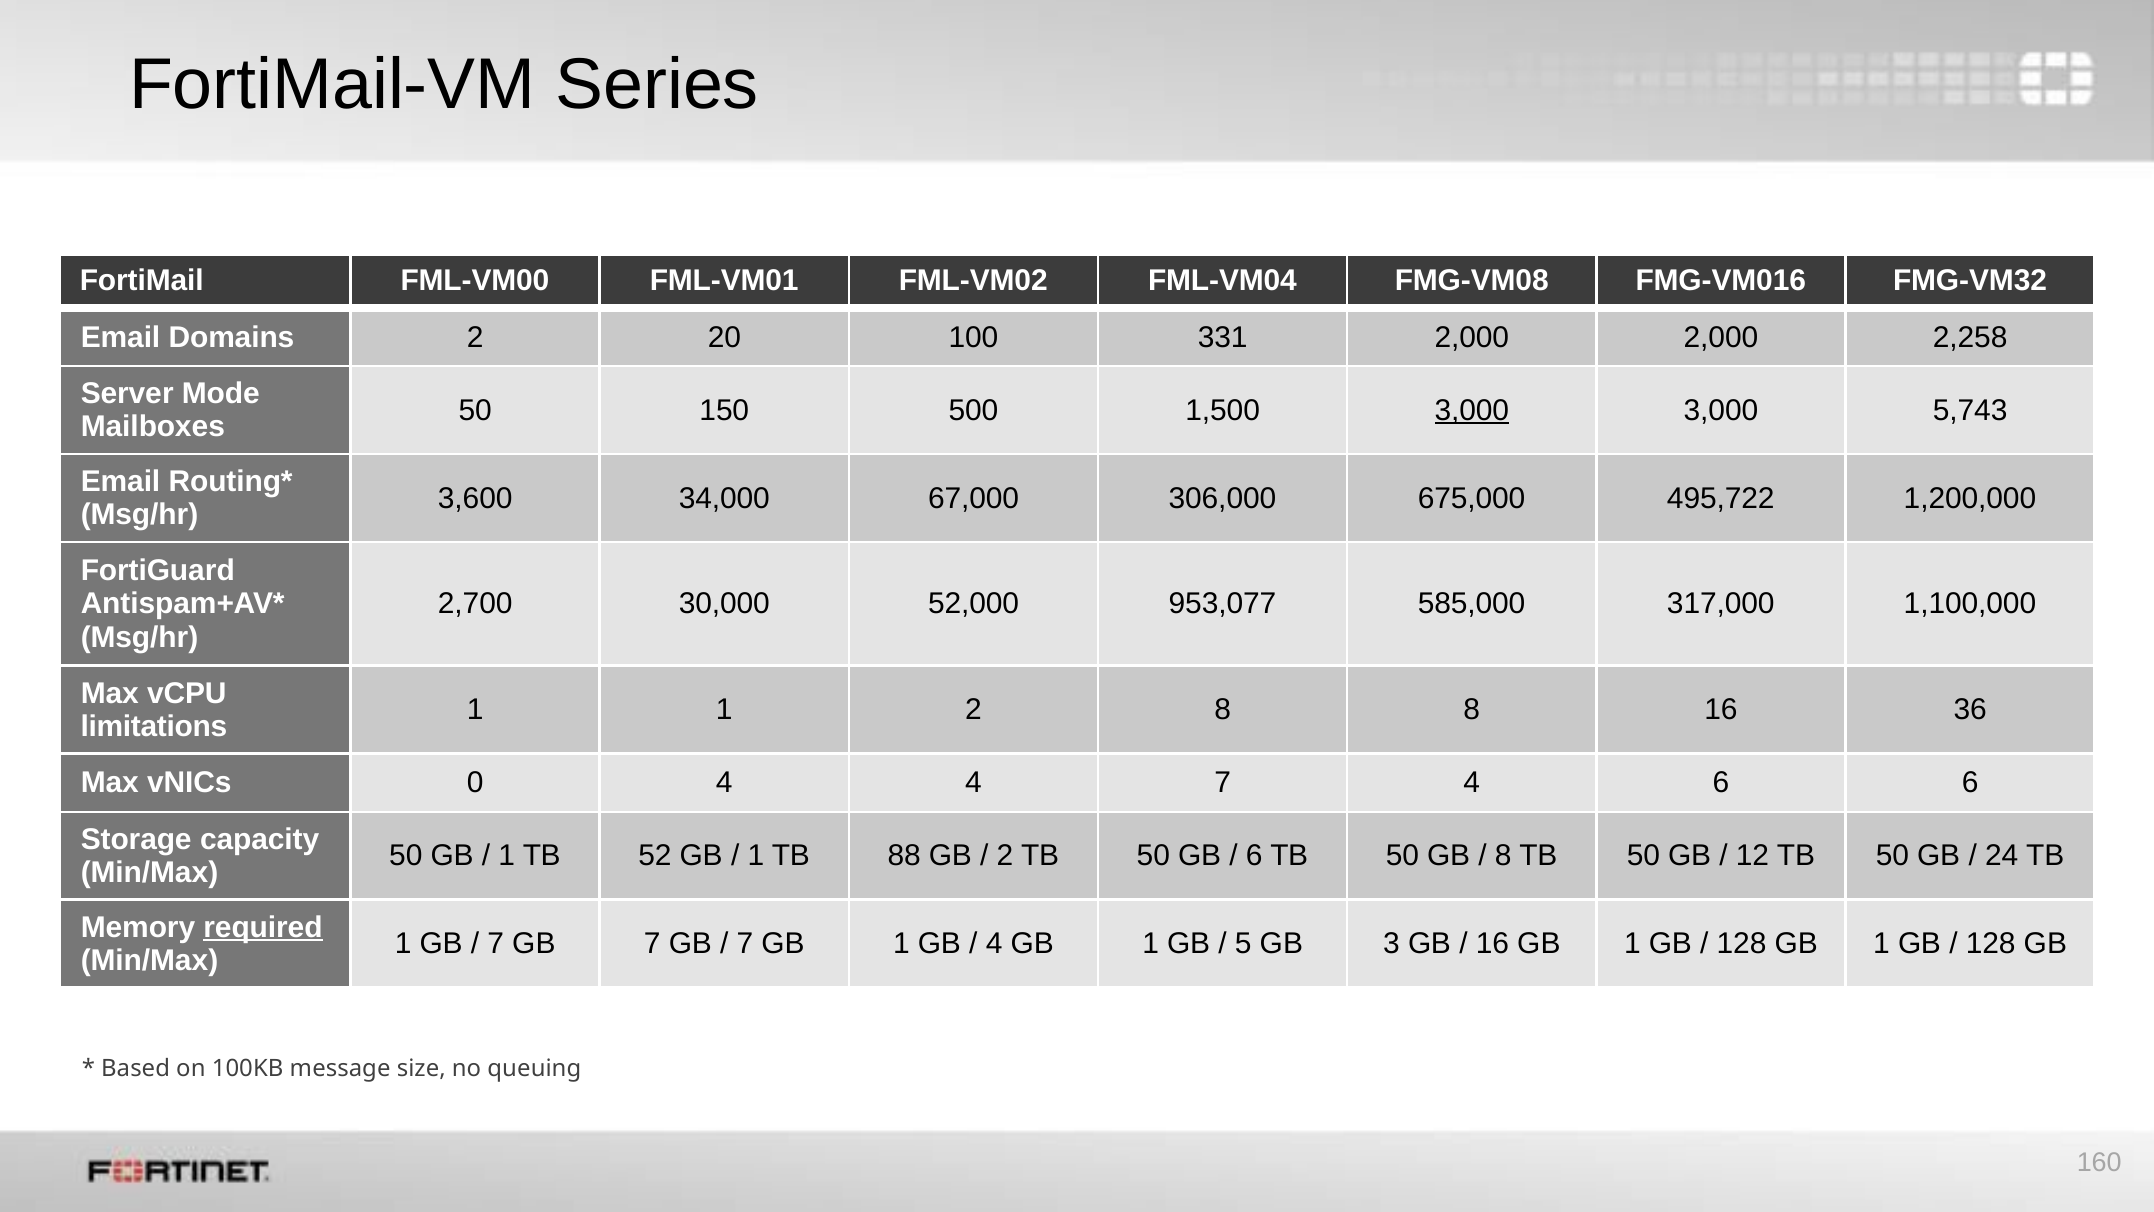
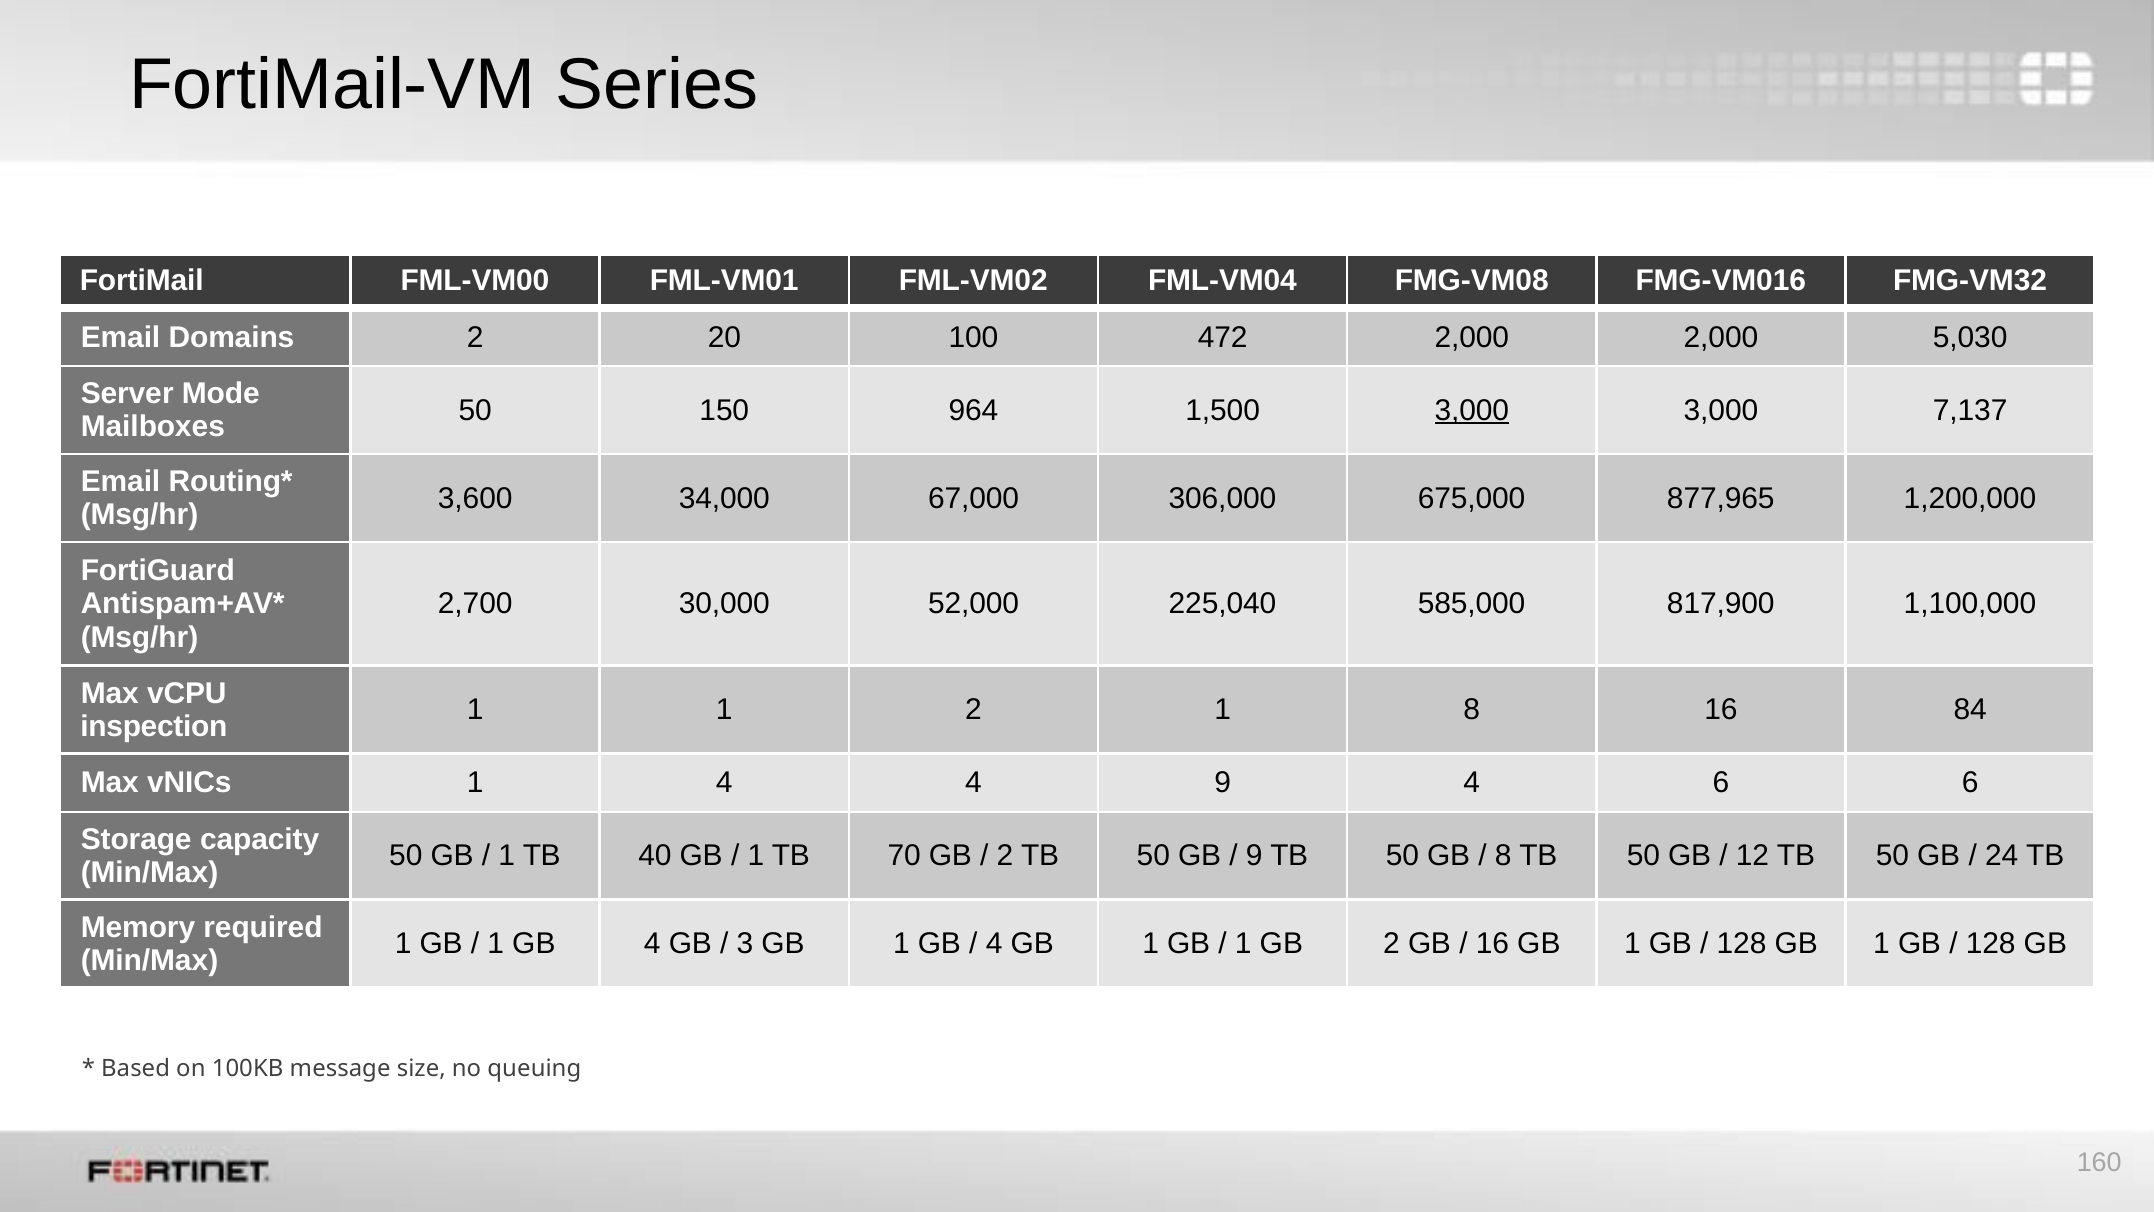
331: 331 -> 472
2,258: 2,258 -> 5,030
500: 500 -> 964
5,743: 5,743 -> 7,137
495,722: 495,722 -> 877,965
953,077: 953,077 -> 225,040
317,000: 317,000 -> 817,900
2 8: 8 -> 1
36: 36 -> 84
limitations: limitations -> inspection
vNICs 0: 0 -> 1
4 7: 7 -> 9
52: 52 -> 40
88: 88 -> 70
6 at (1254, 856): 6 -> 9
required underline: present -> none
7 at (496, 944): 7 -> 1
GB 7: 7 -> 4
7 at (745, 944): 7 -> 3
5 at (1243, 944): 5 -> 1
GB 3: 3 -> 2
